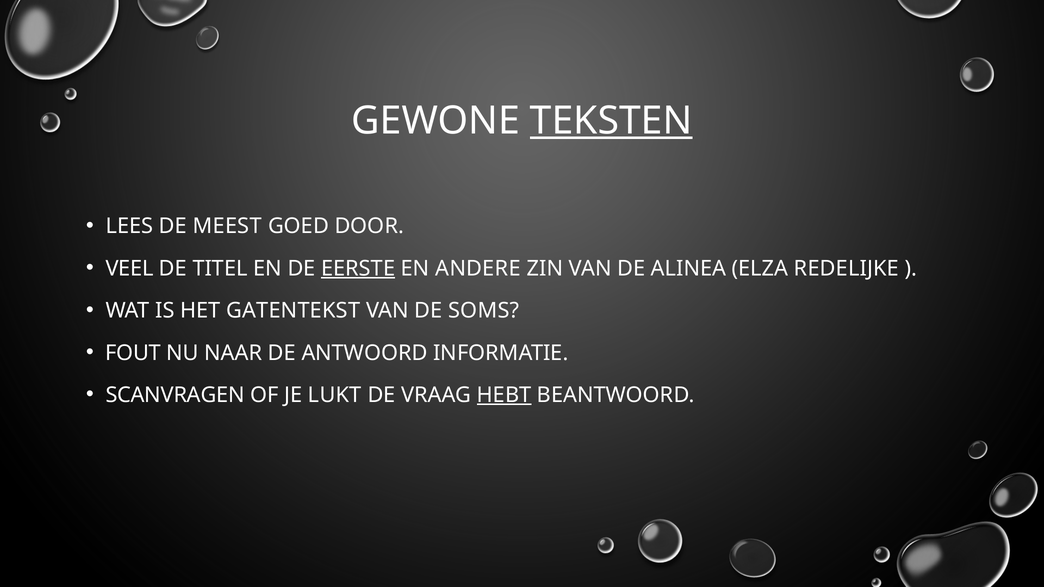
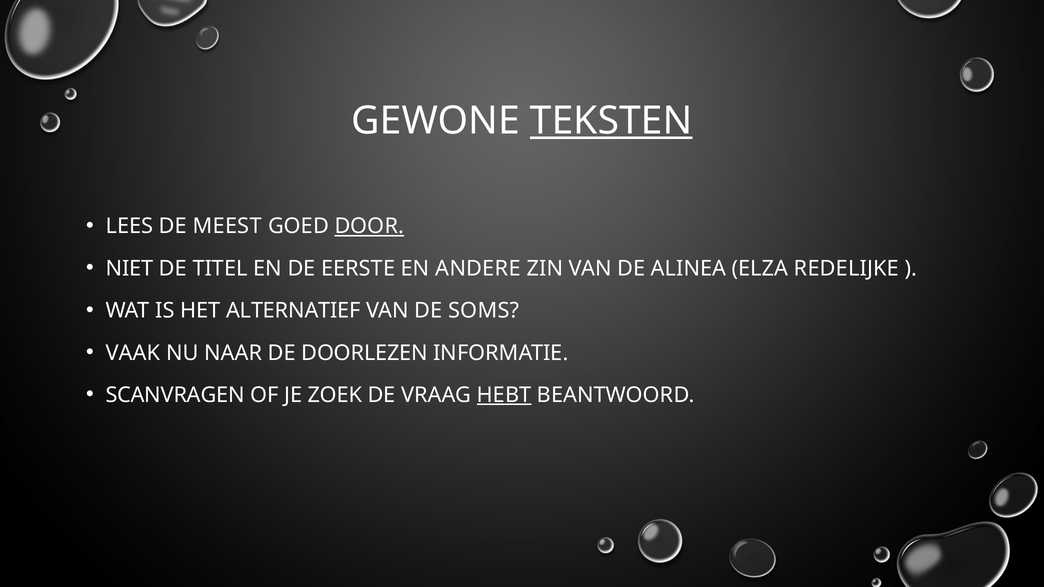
DOOR underline: none -> present
VEEL: VEEL -> NIET
EERSTE underline: present -> none
GATENTEKST: GATENTEKST -> ALTERNATIEF
FOUT: FOUT -> VAAK
ANTWOORD: ANTWOORD -> DOORLEZEN
LUKT: LUKT -> ZOEK
